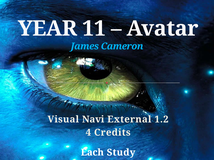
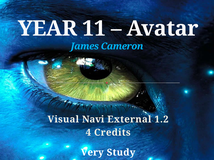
Each: Each -> Very
